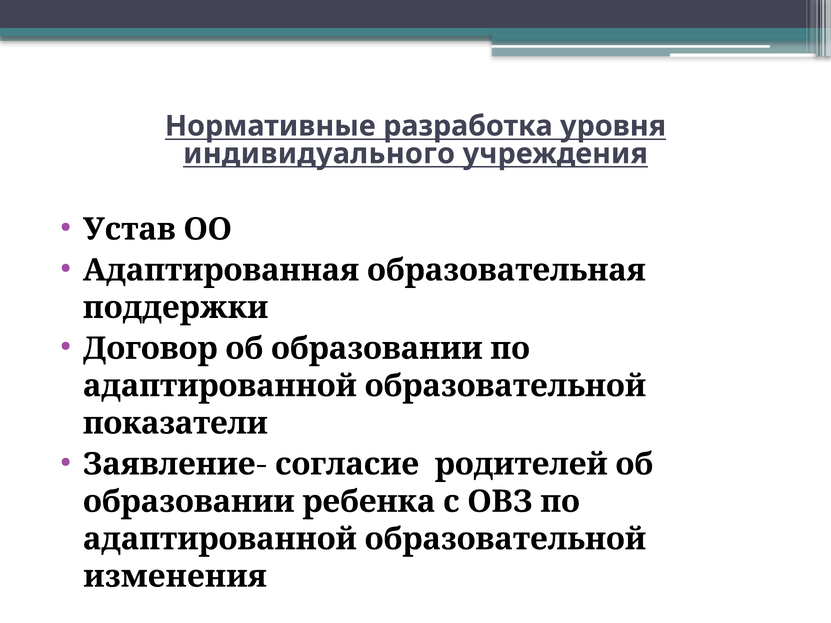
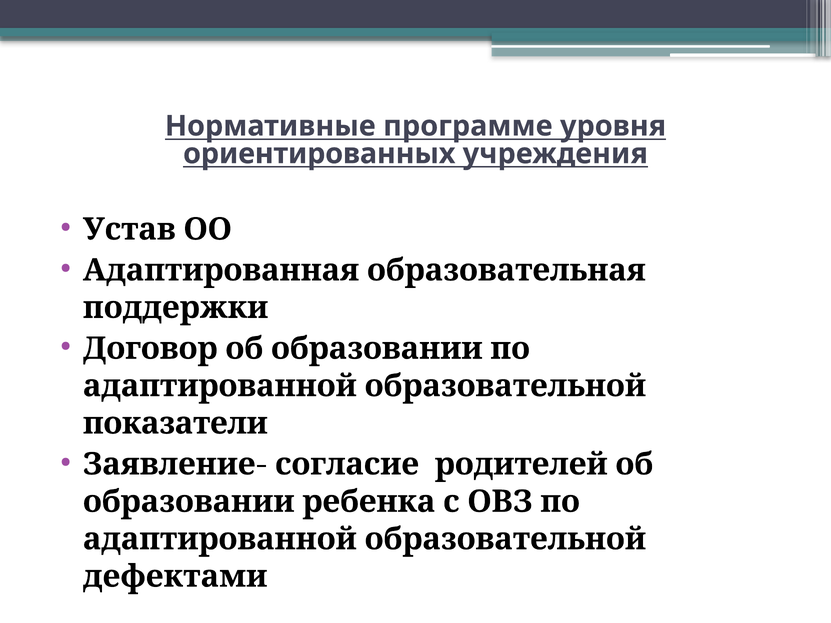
разработка: разработка -> программе
индивидуального: индивидуального -> ориентированных
изменения: изменения -> дефектами
